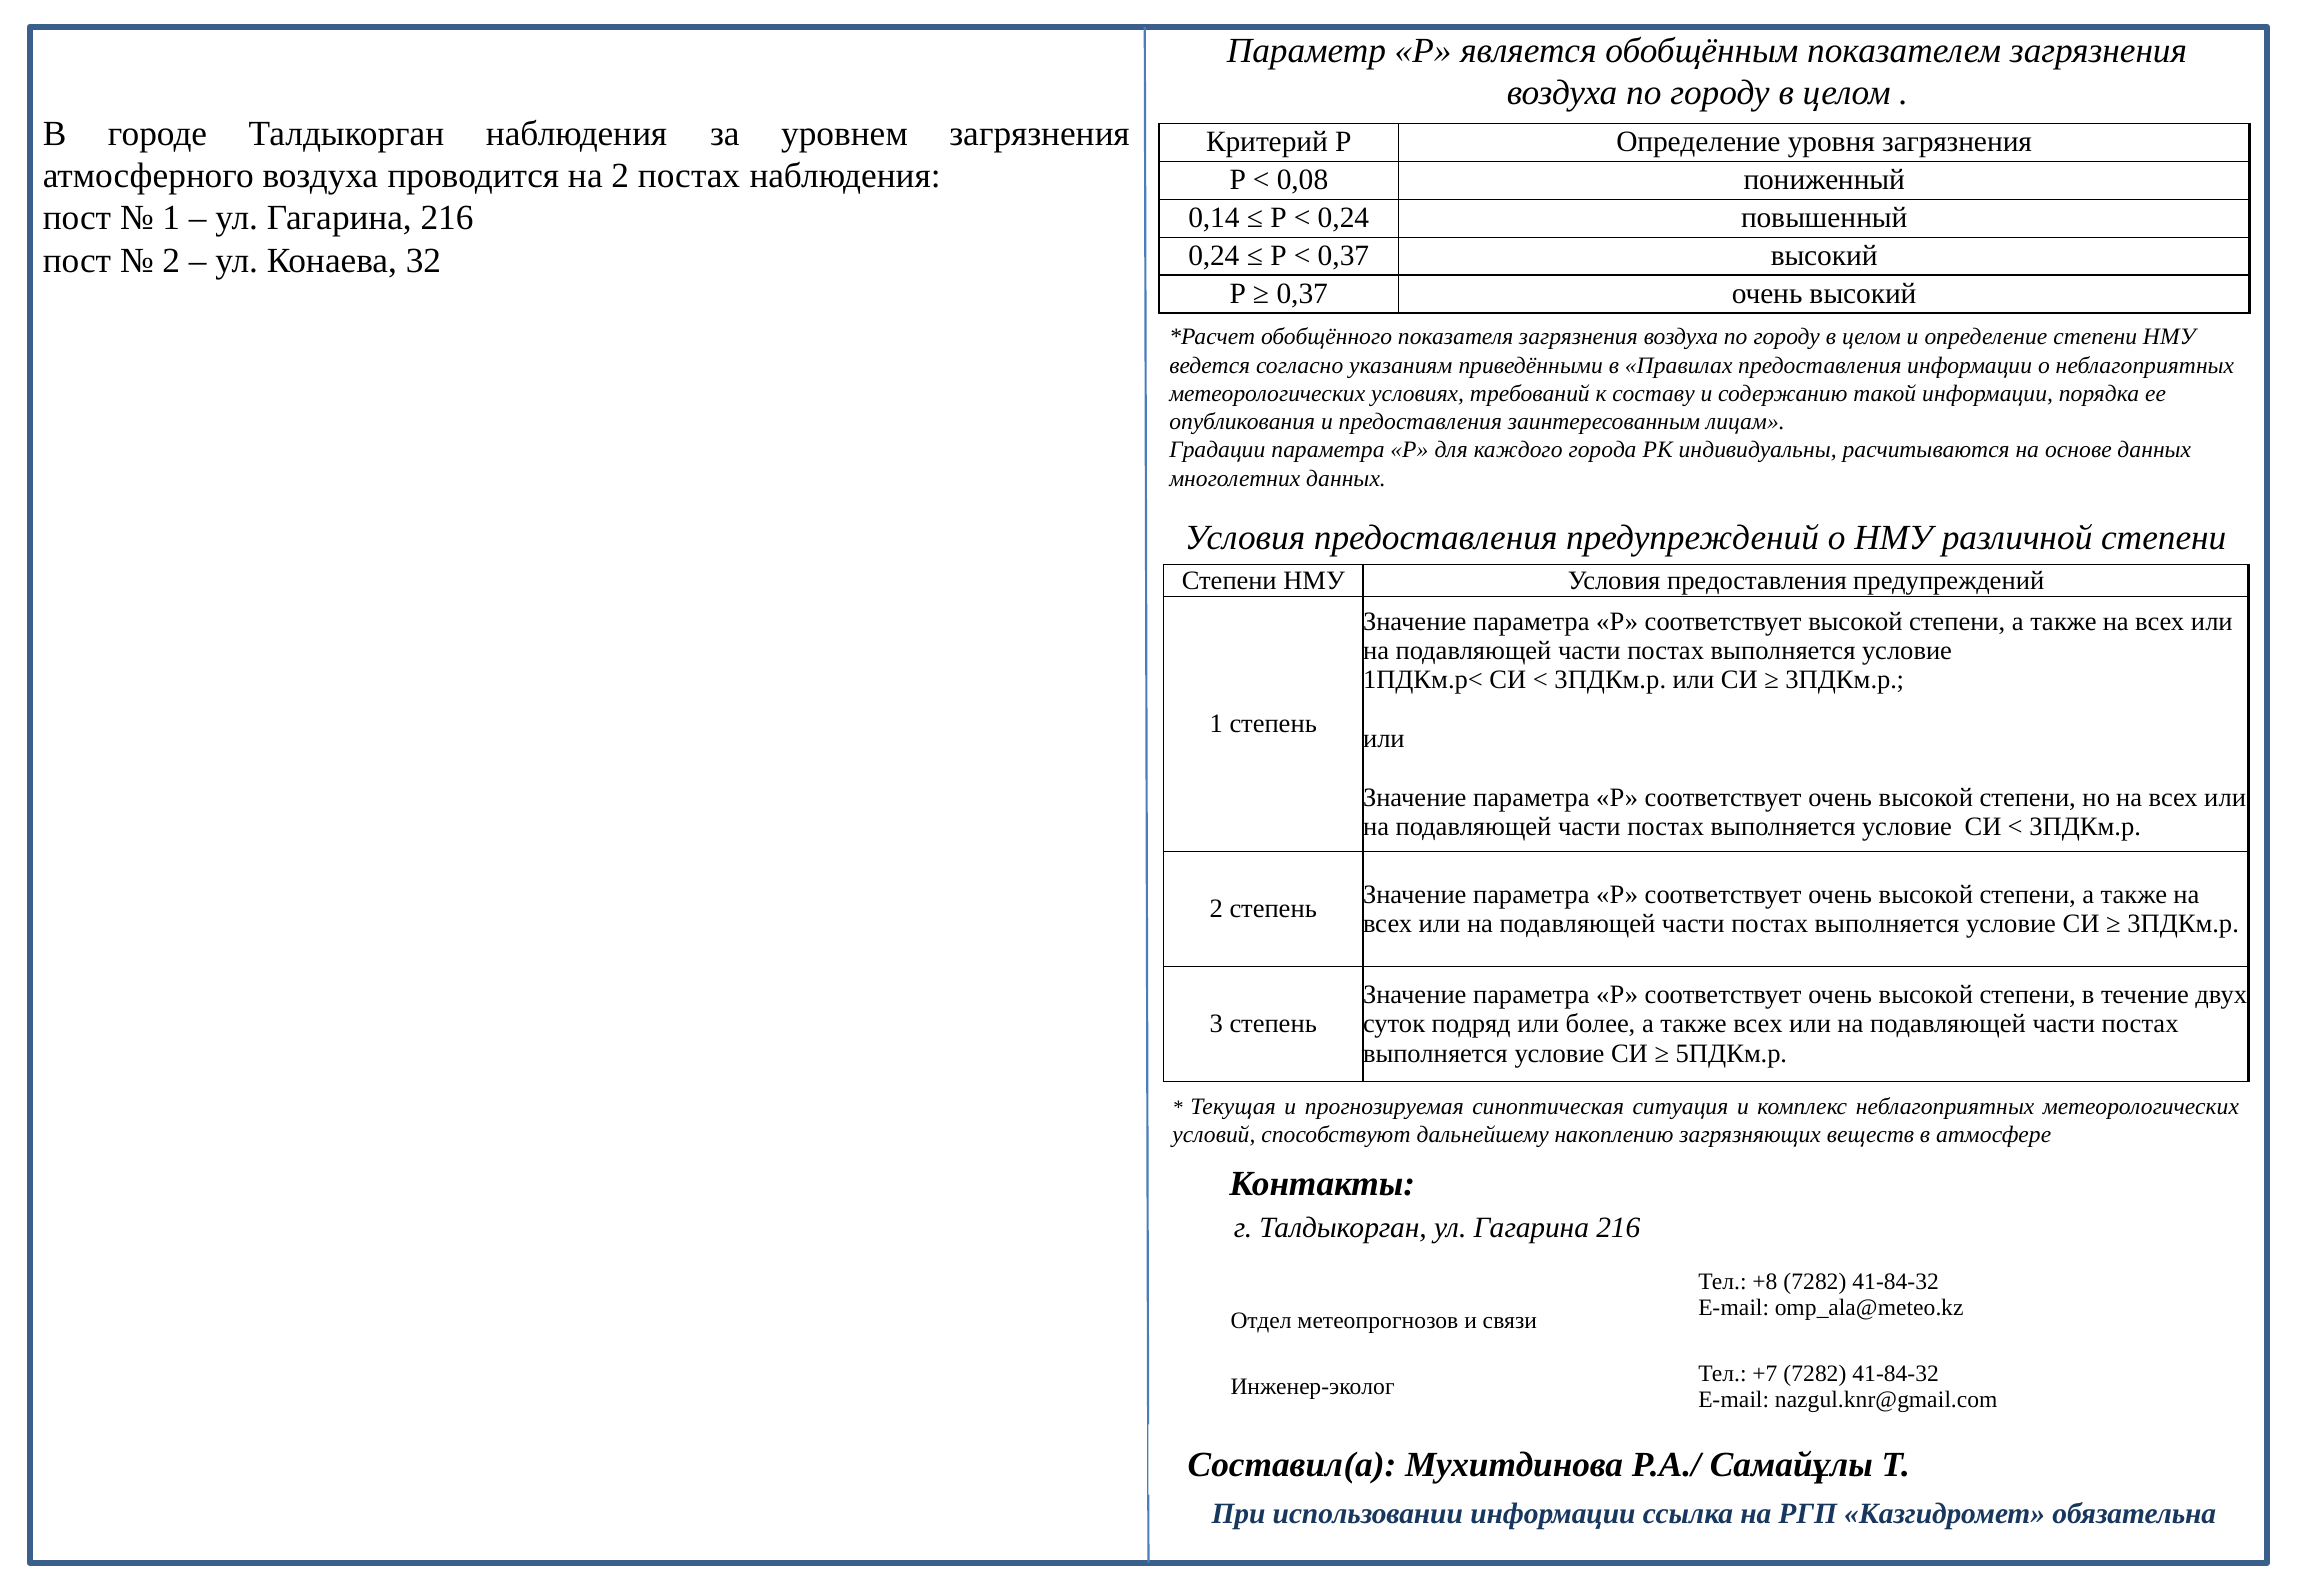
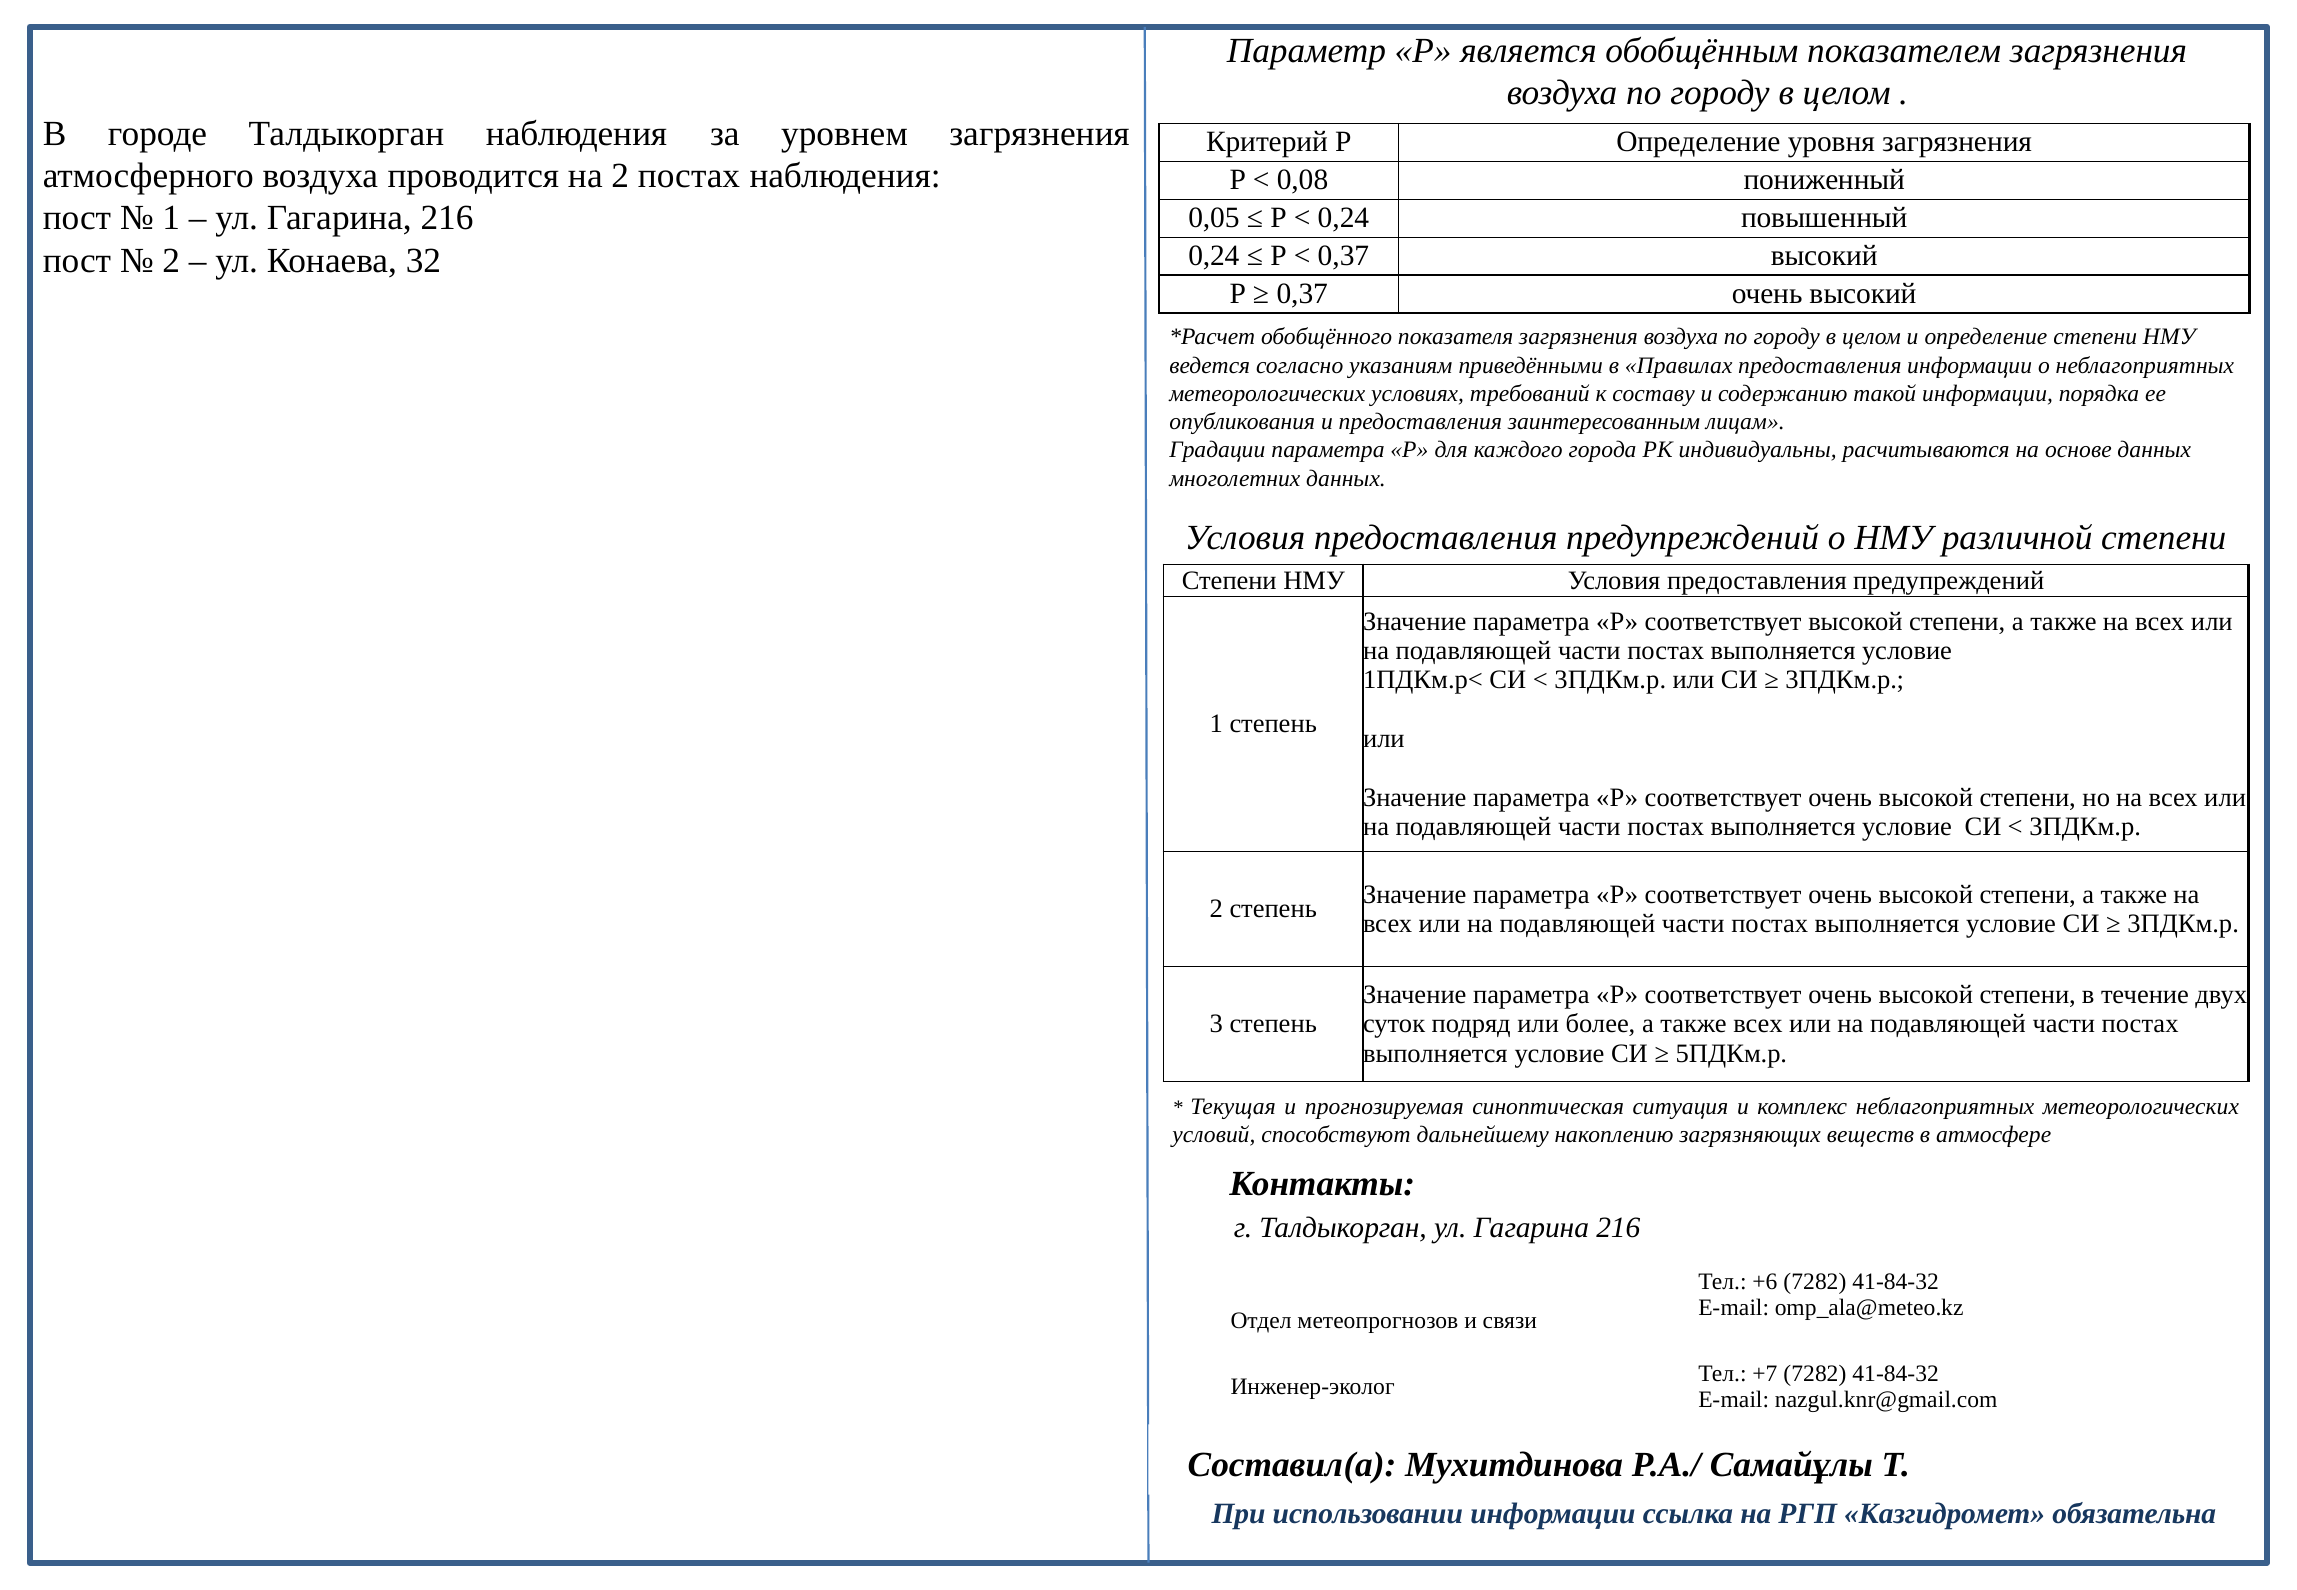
0,14: 0,14 -> 0,05
+8: +8 -> +6
